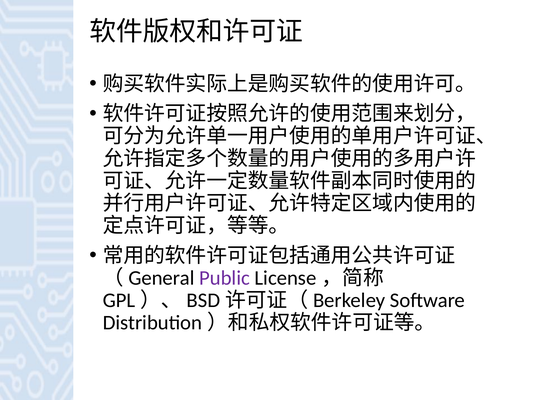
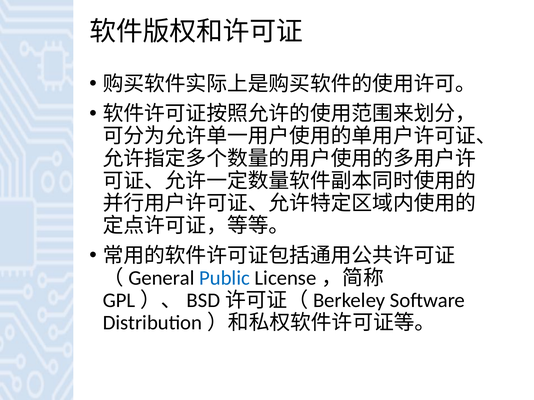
Public colour: purple -> blue
